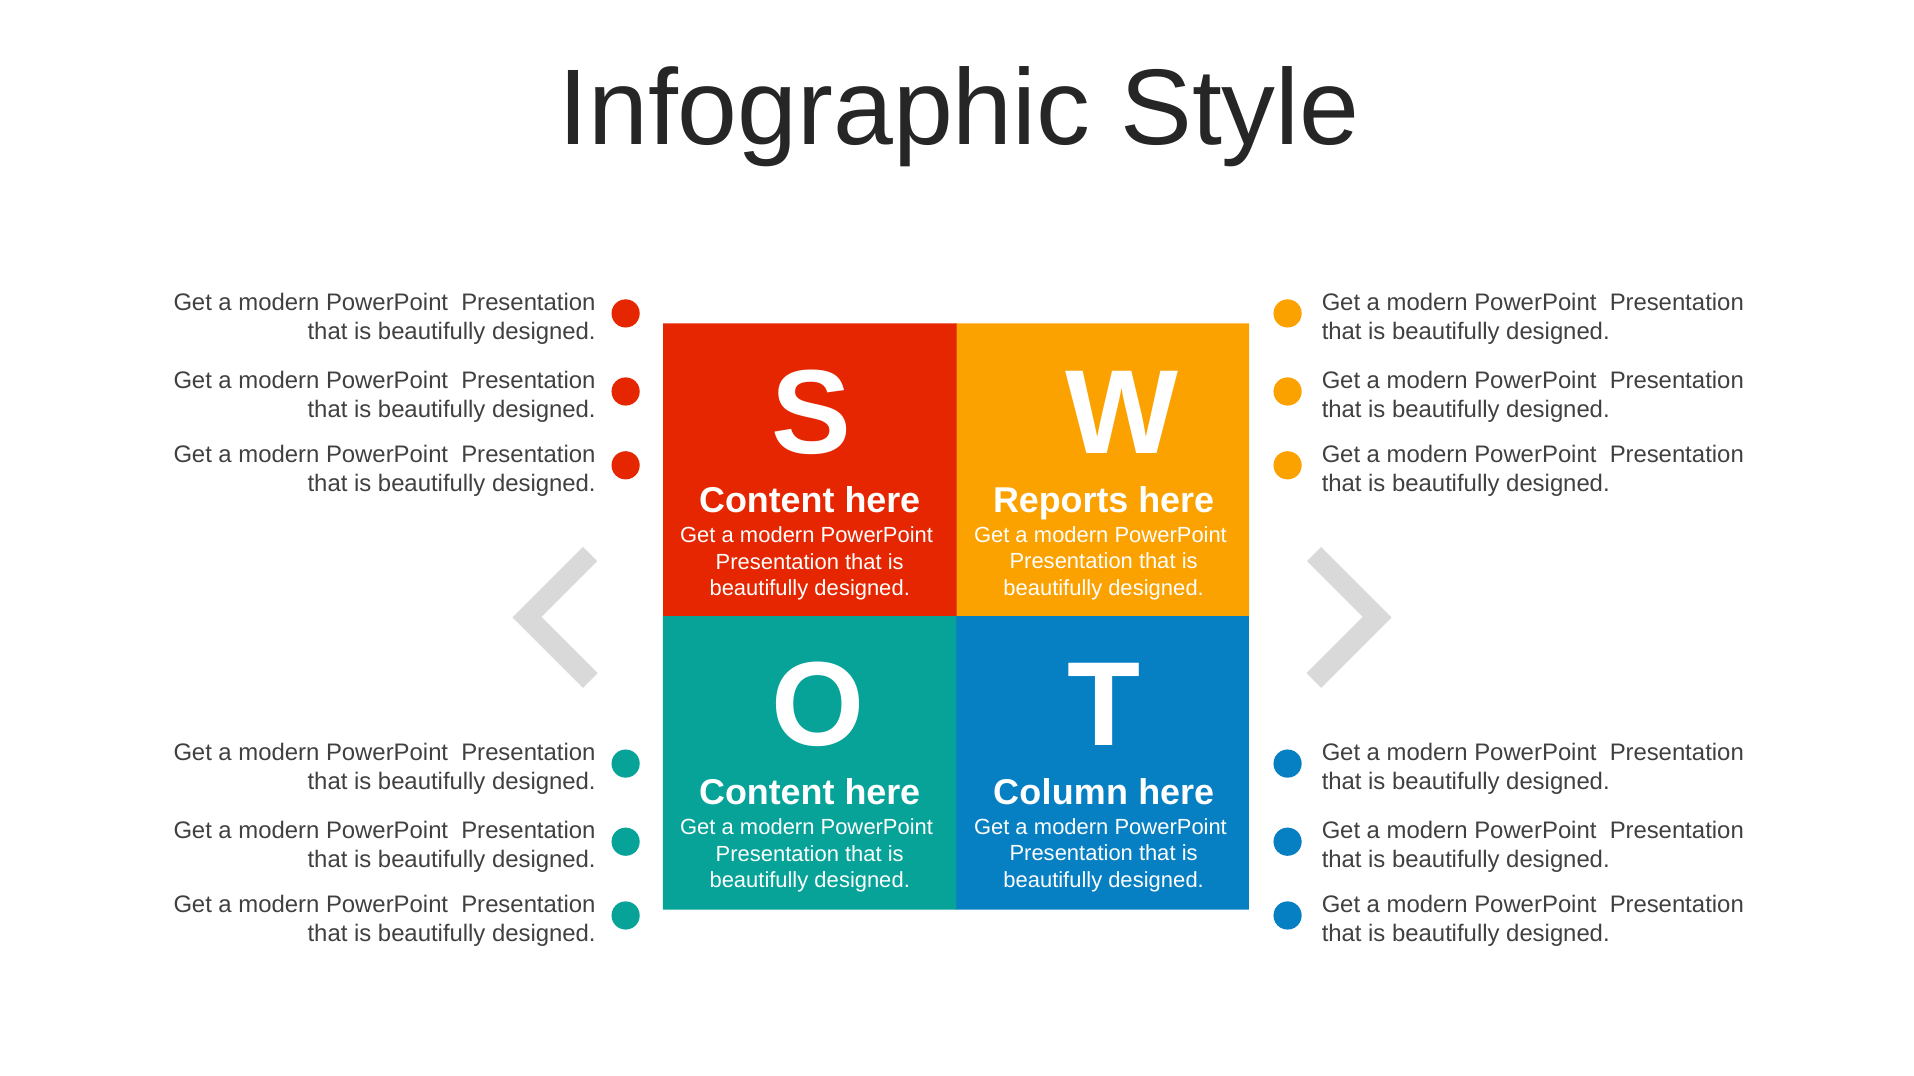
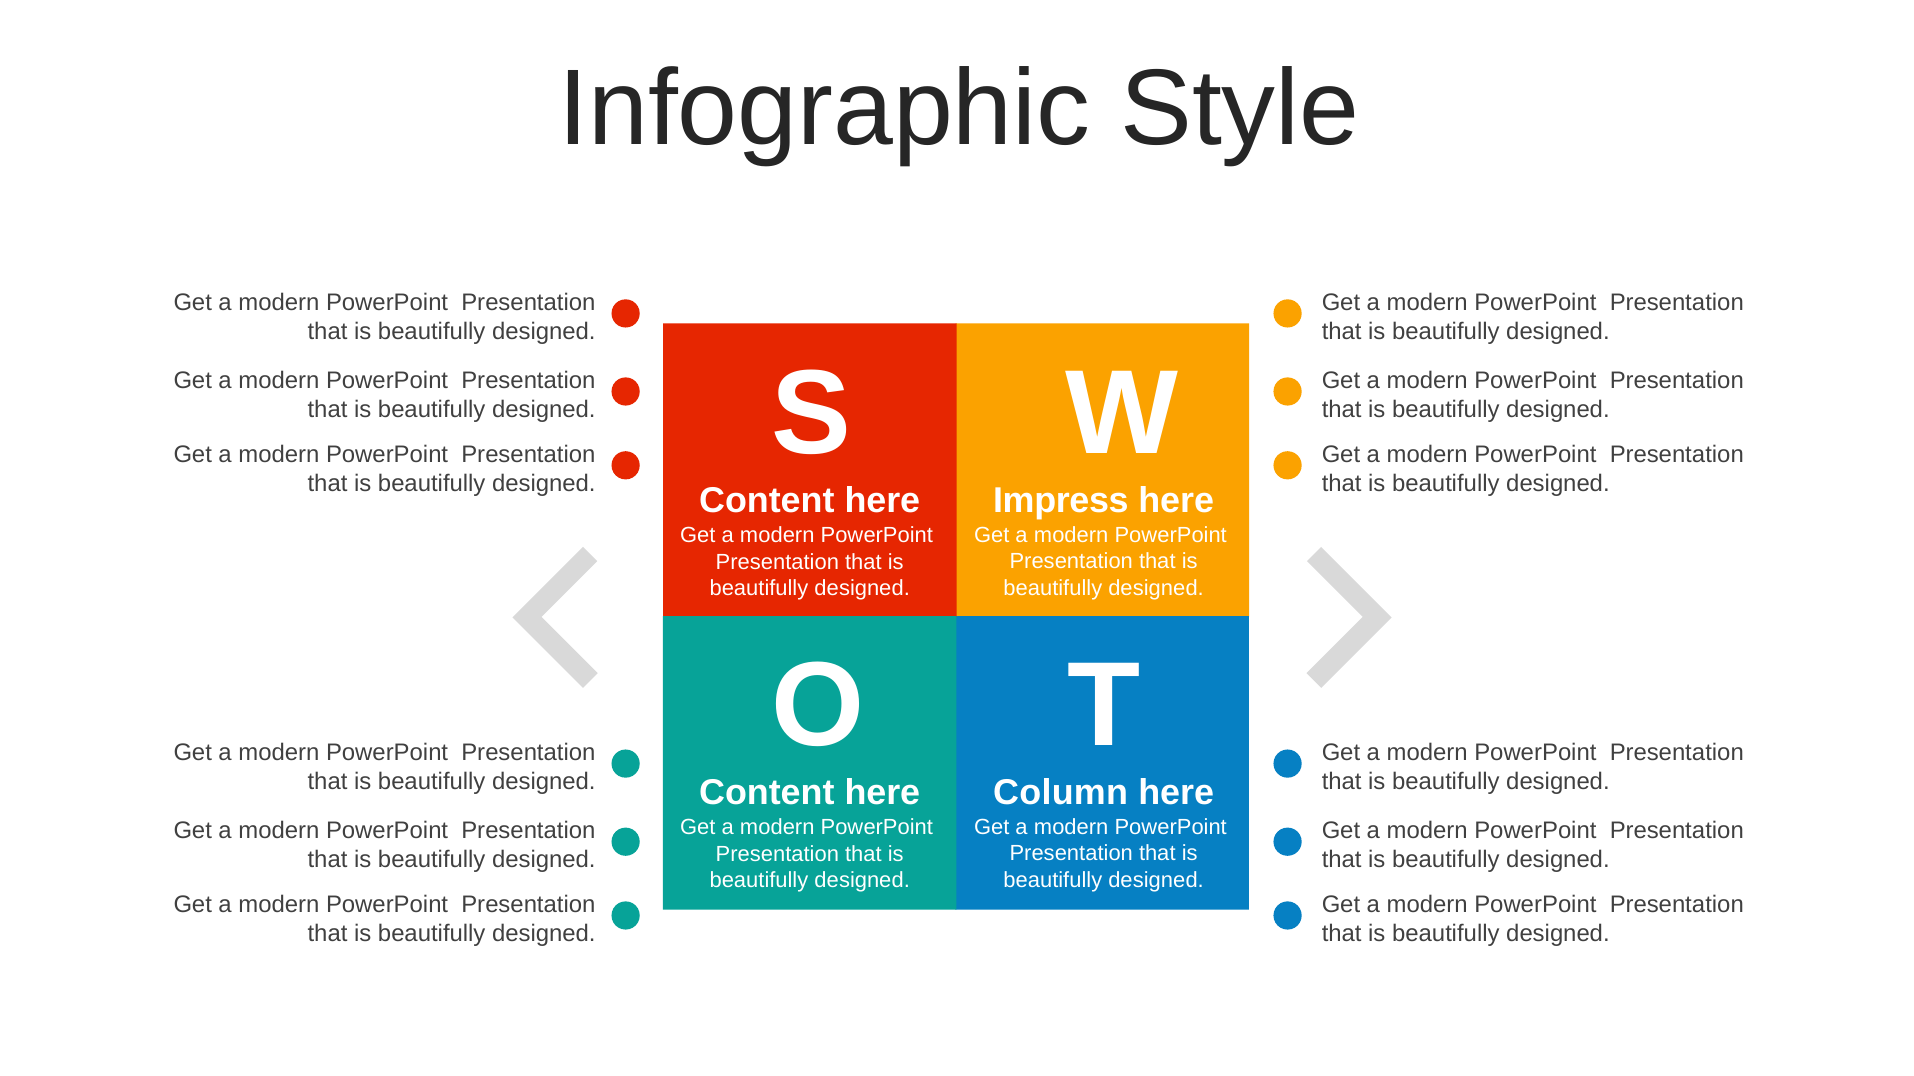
Reports: Reports -> Impress
